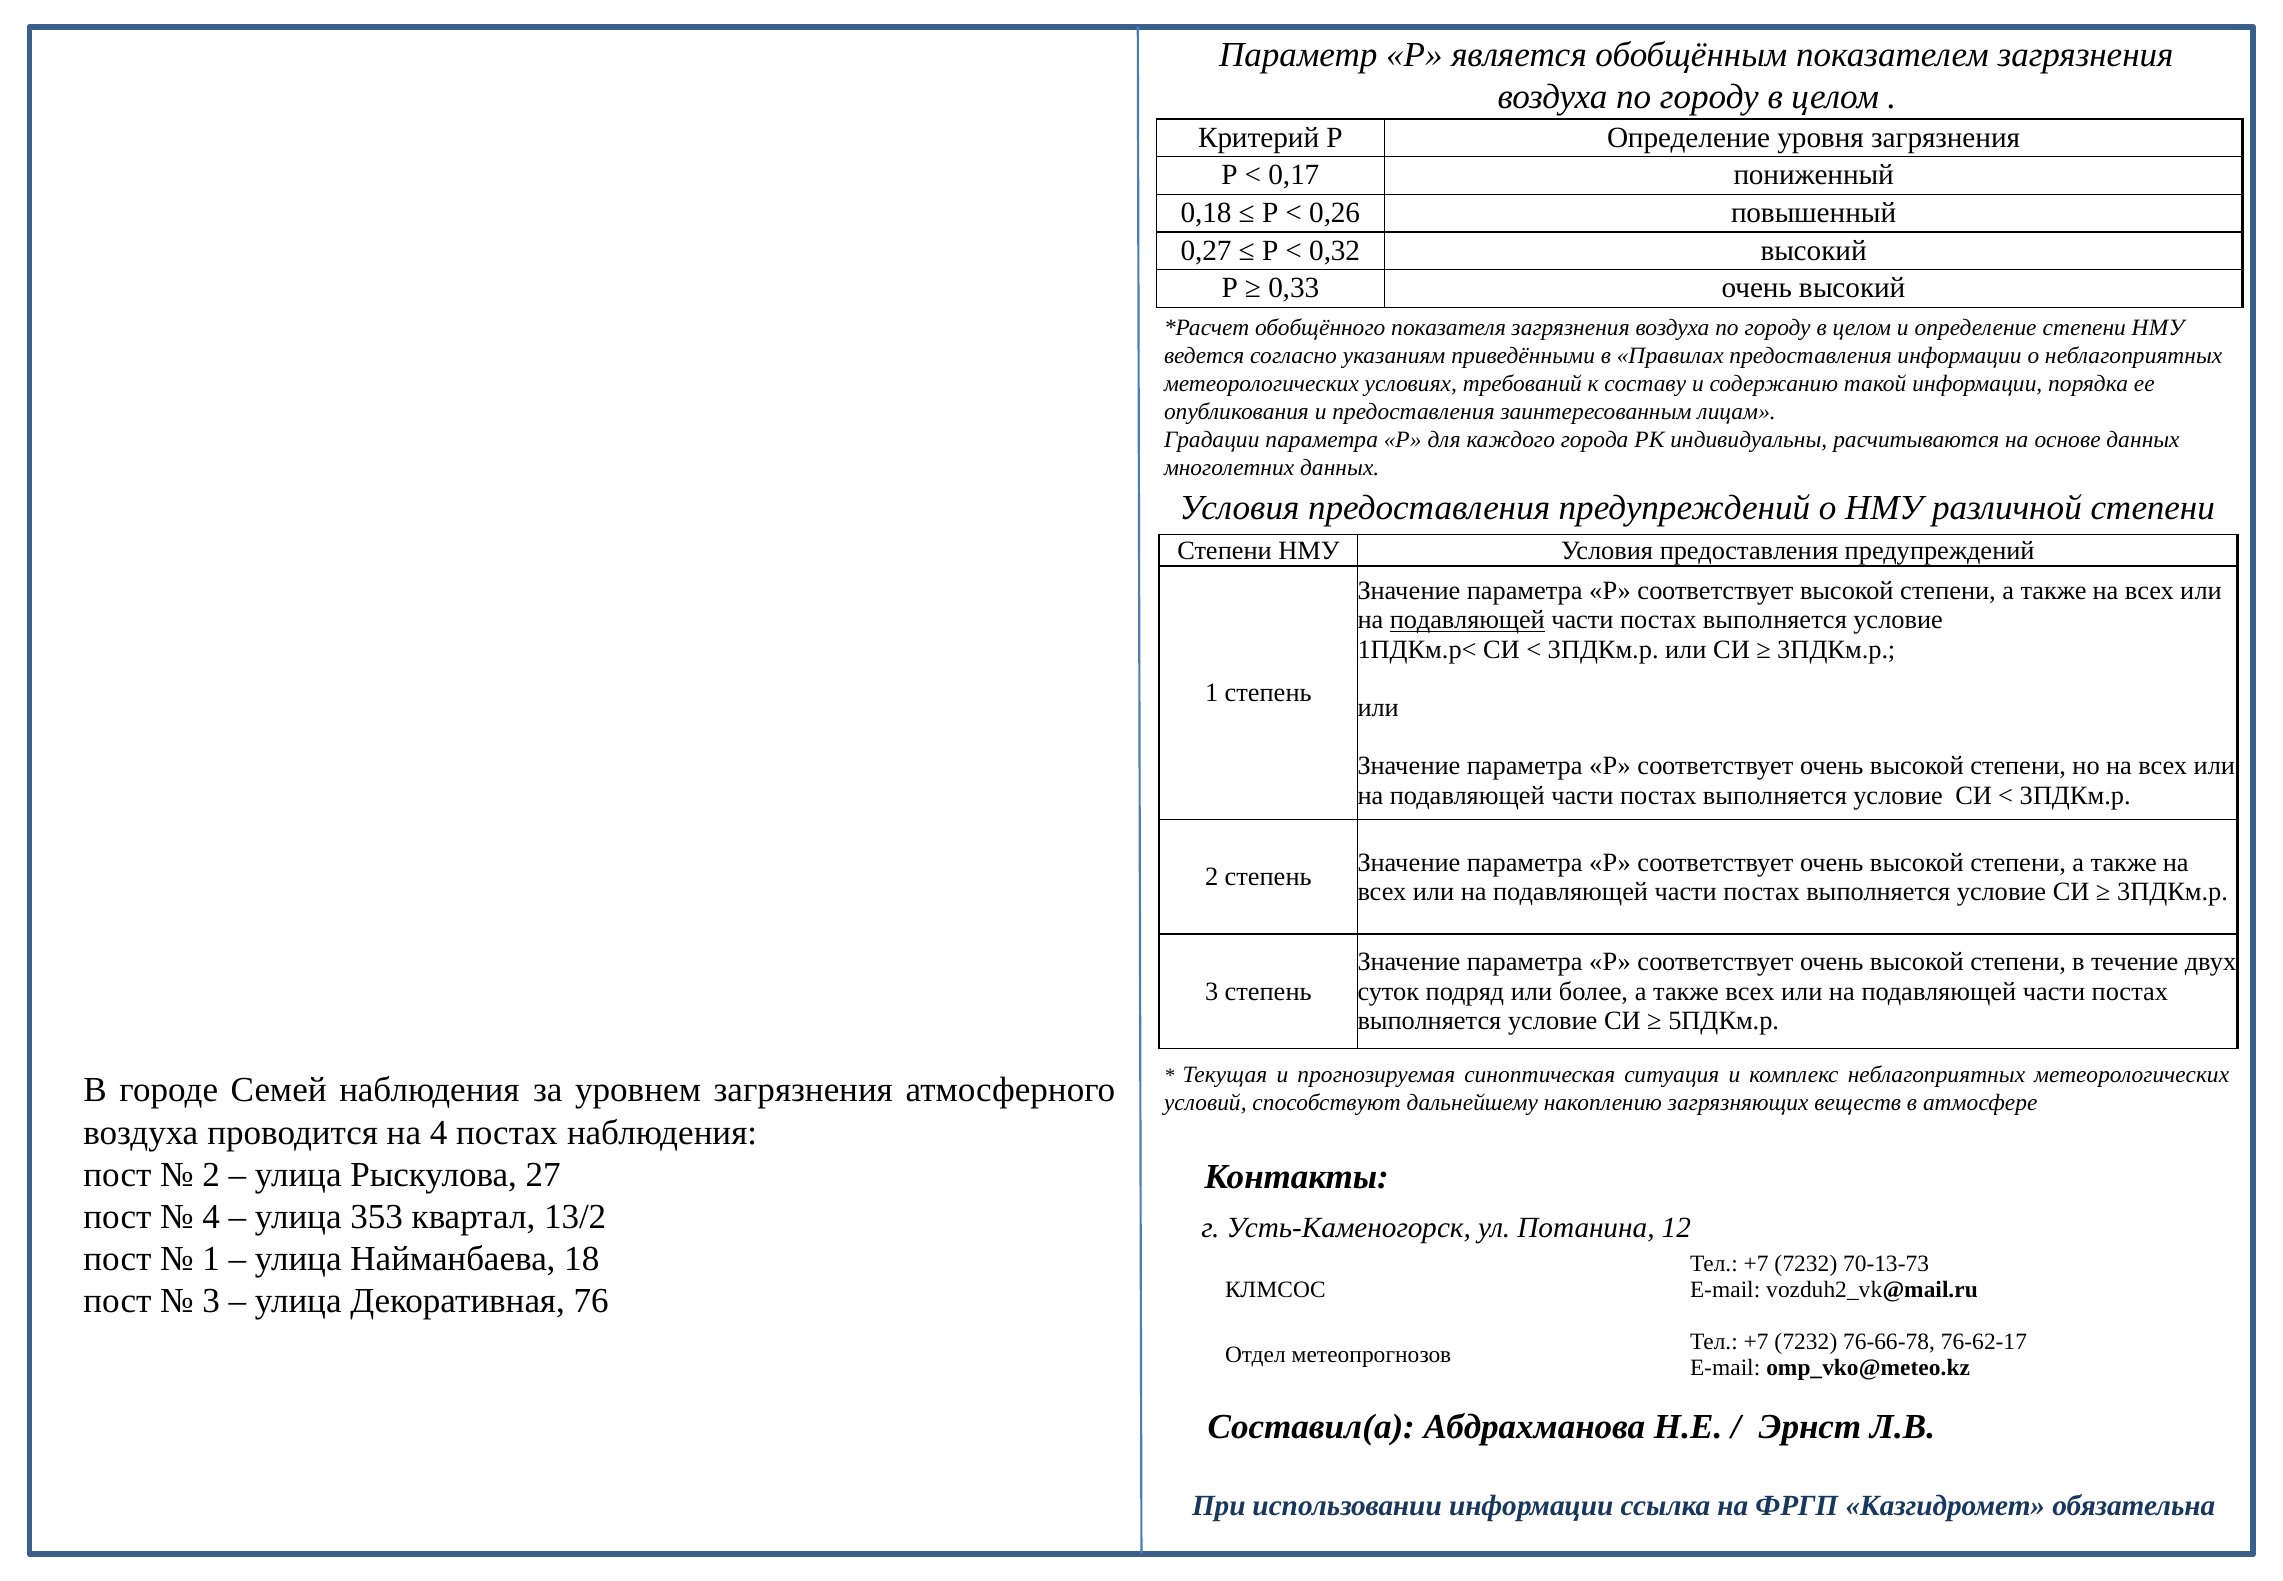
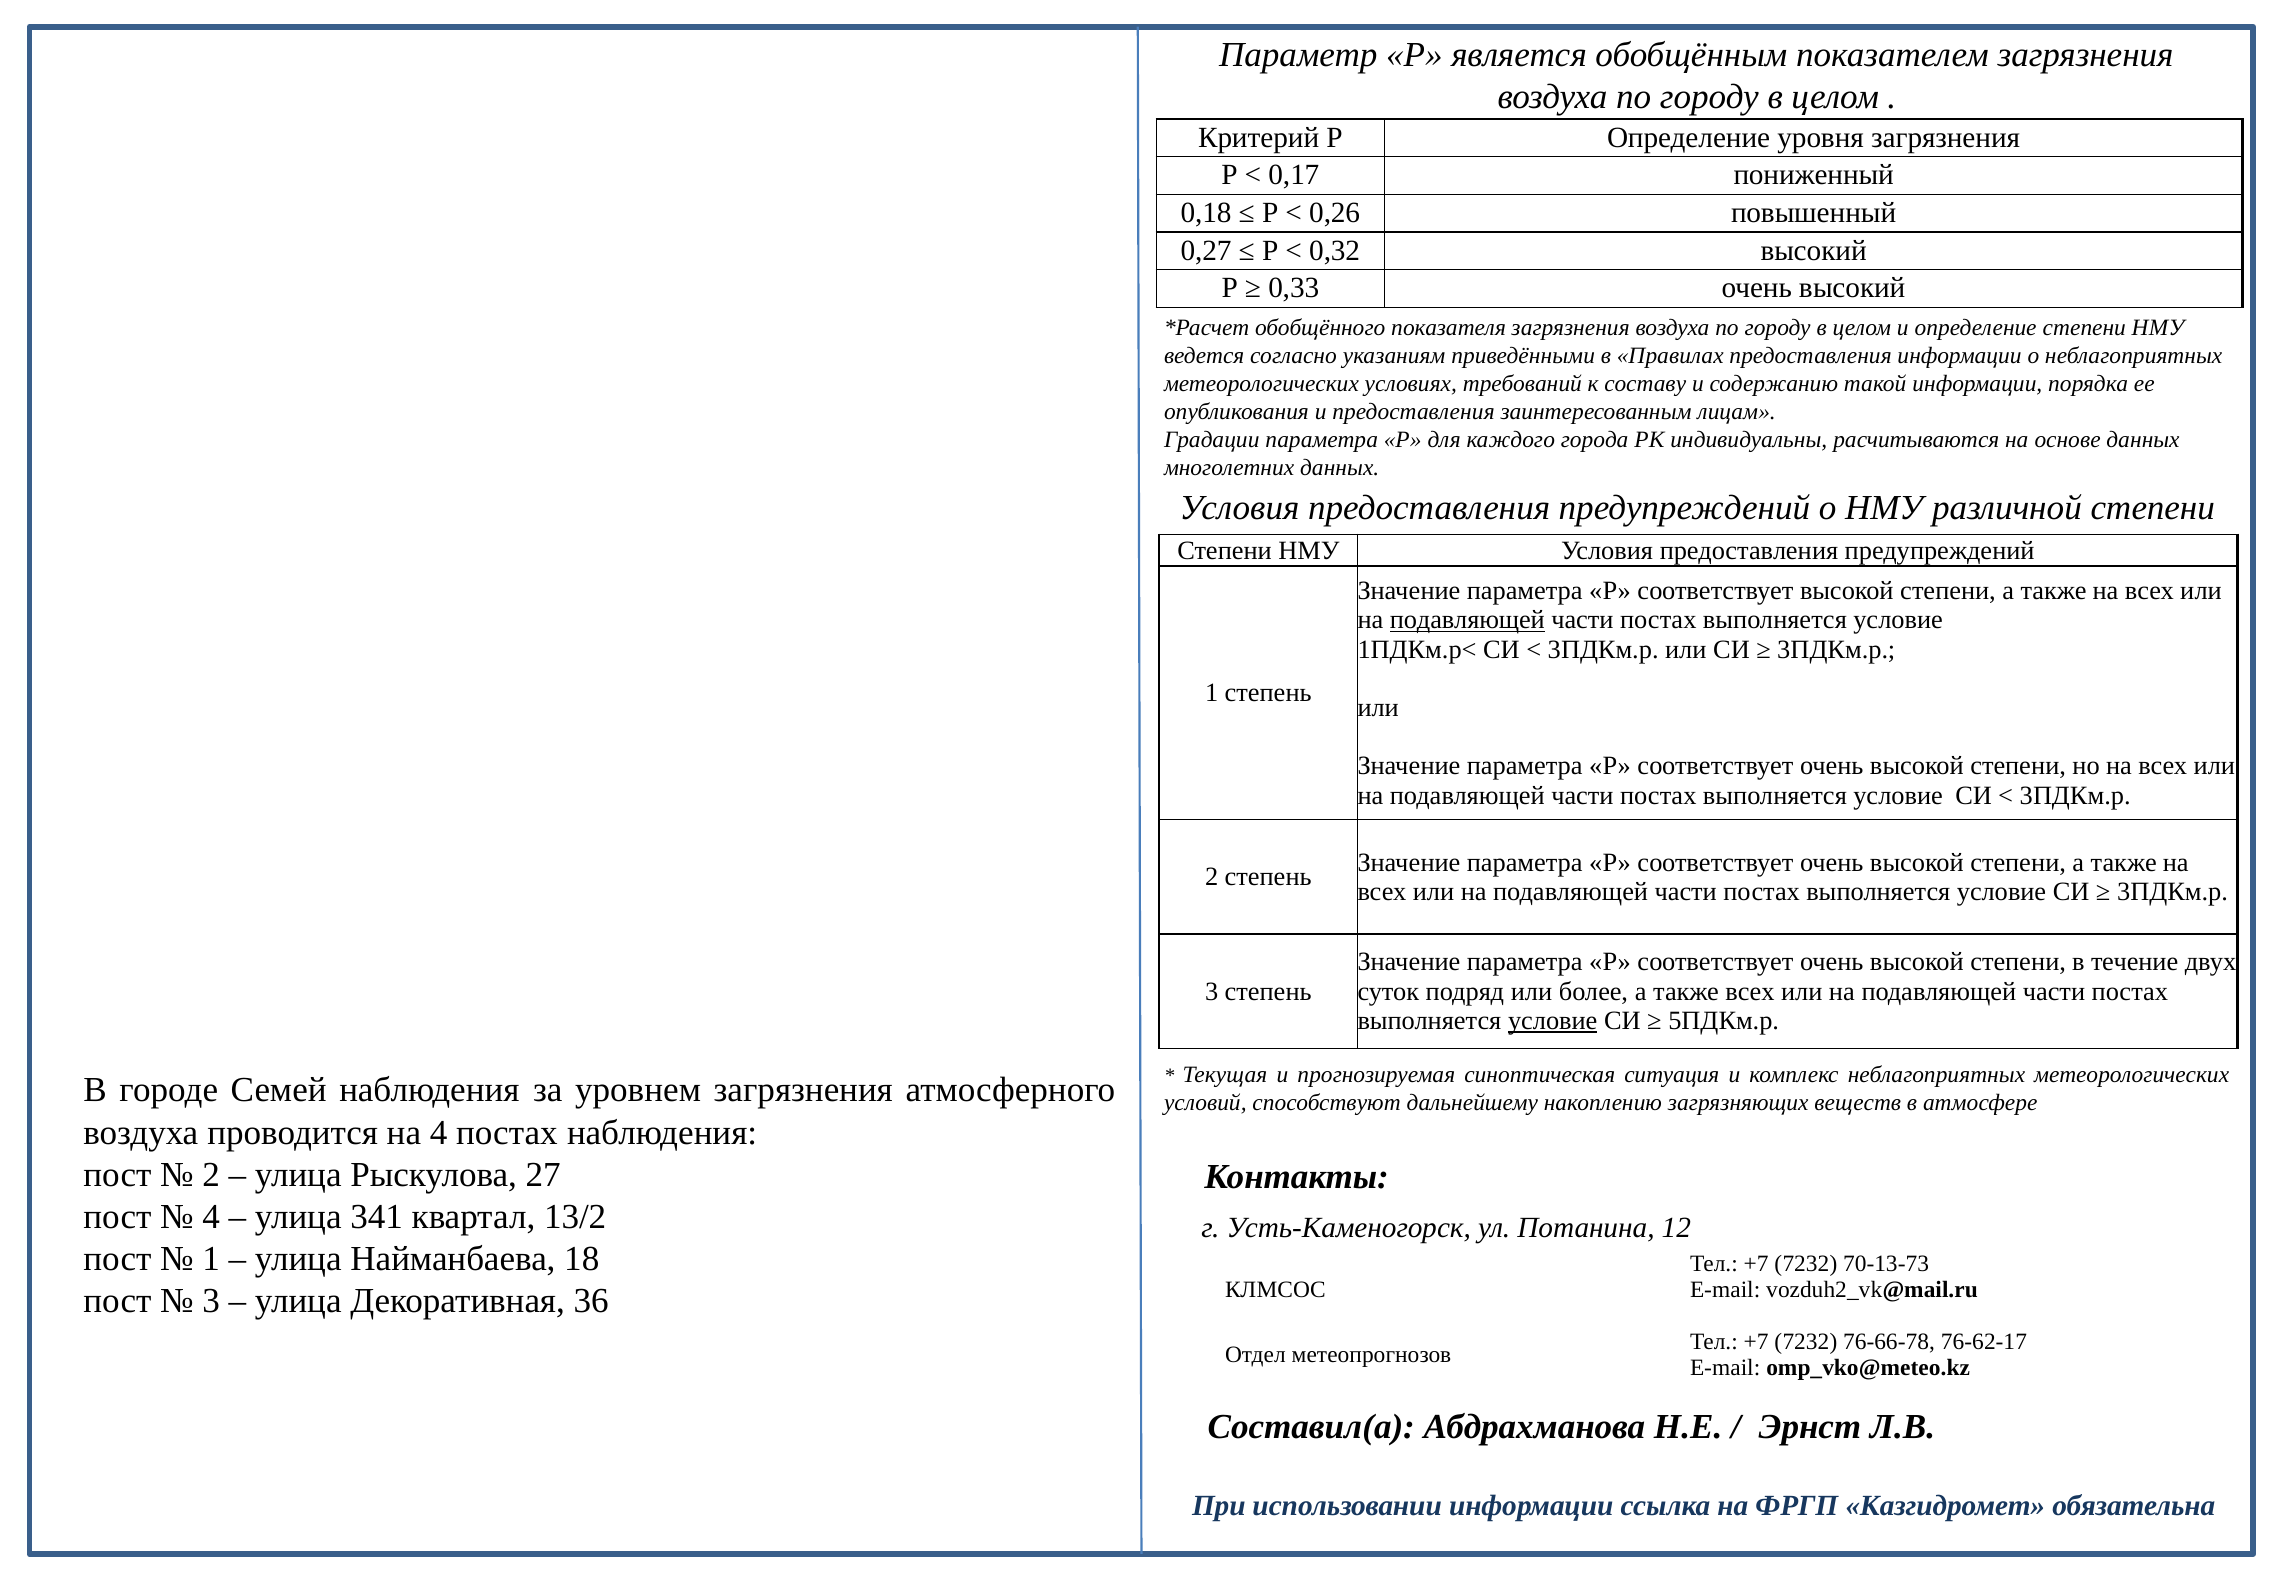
условие at (1553, 1020) underline: none -> present
353: 353 -> 341
76: 76 -> 36
